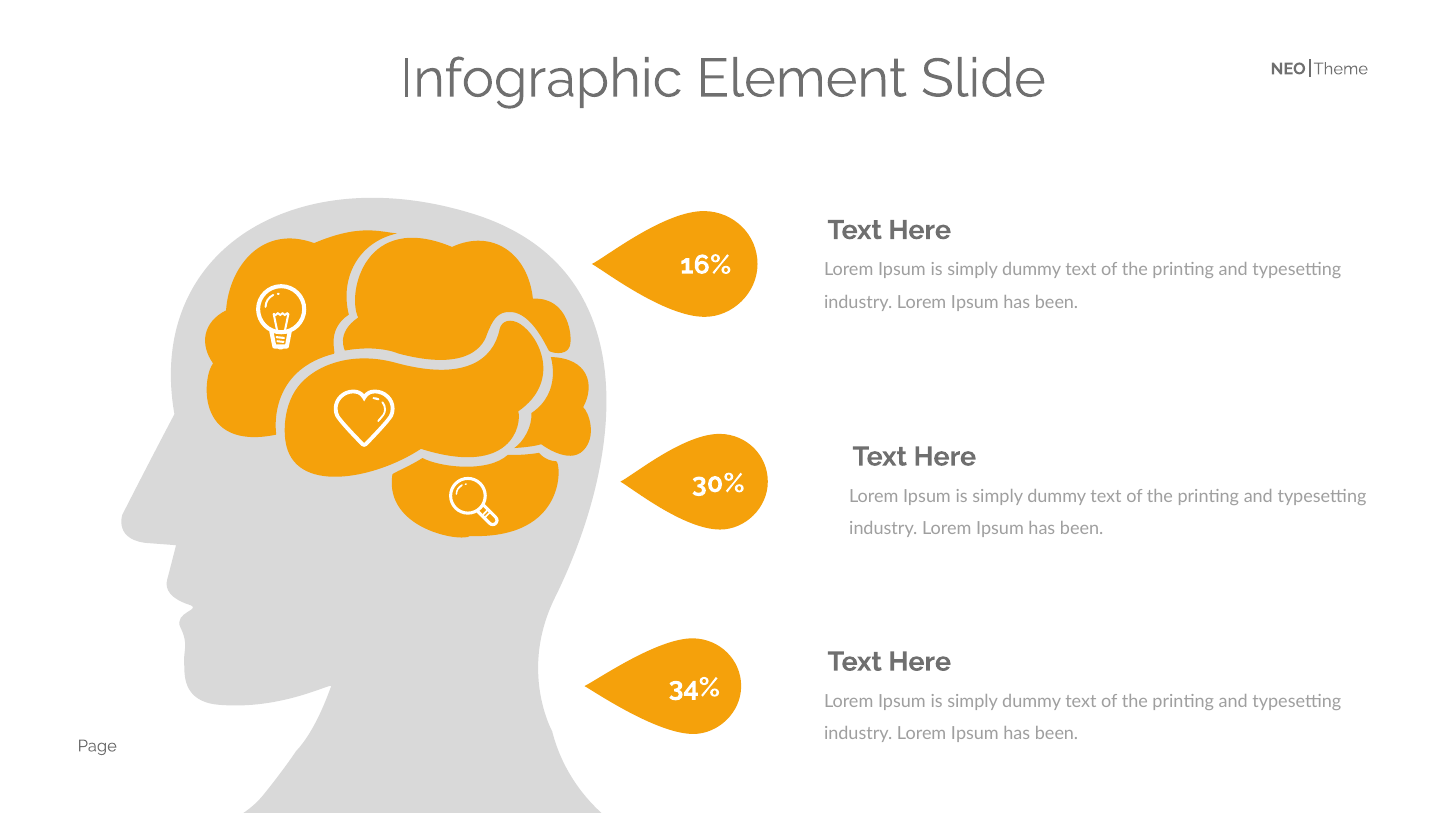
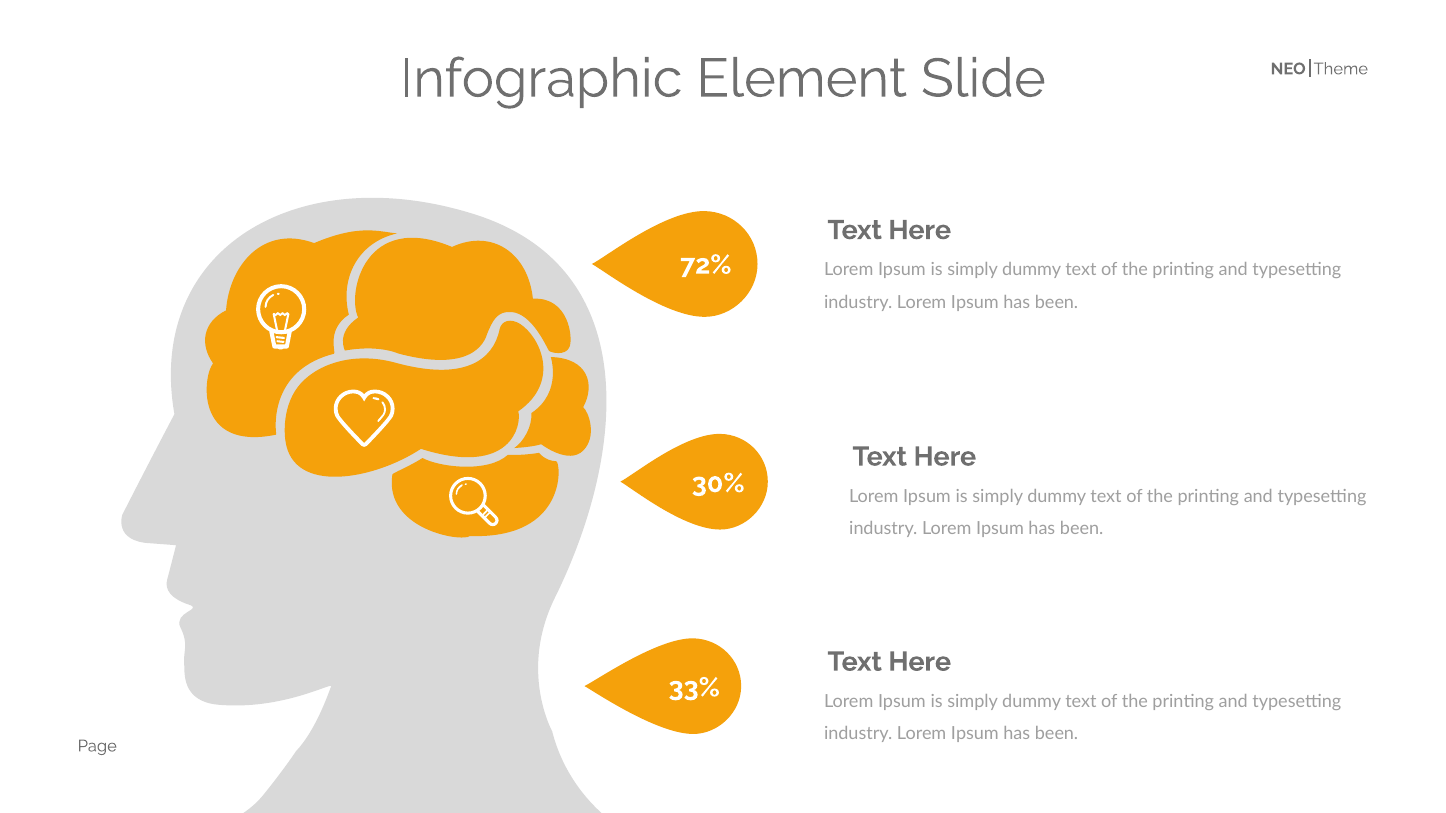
16%: 16% -> 72%
34%: 34% -> 33%
